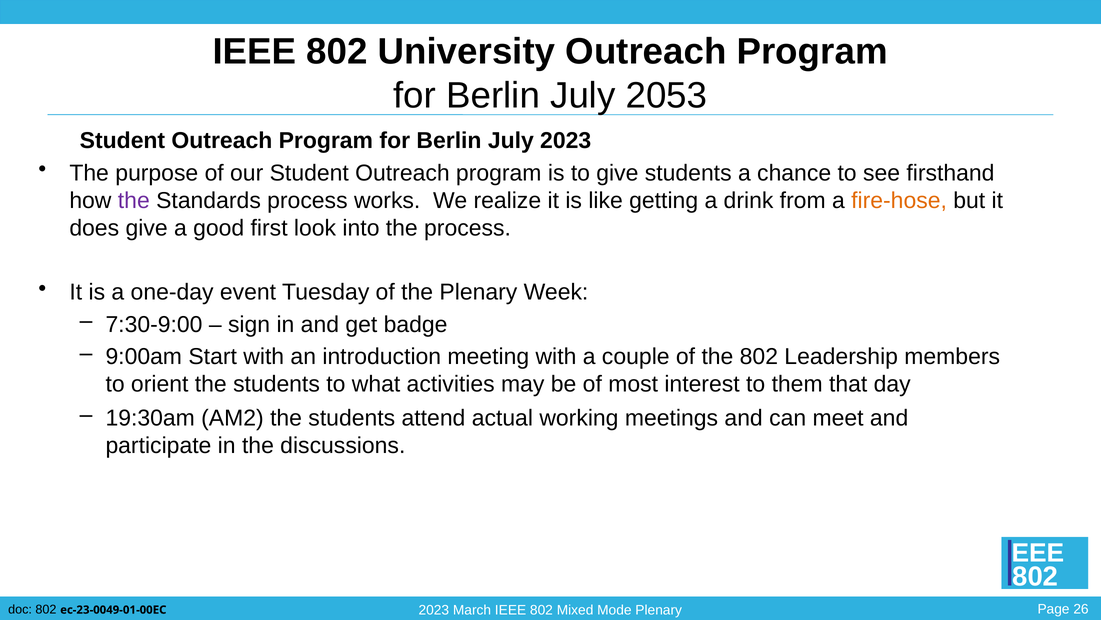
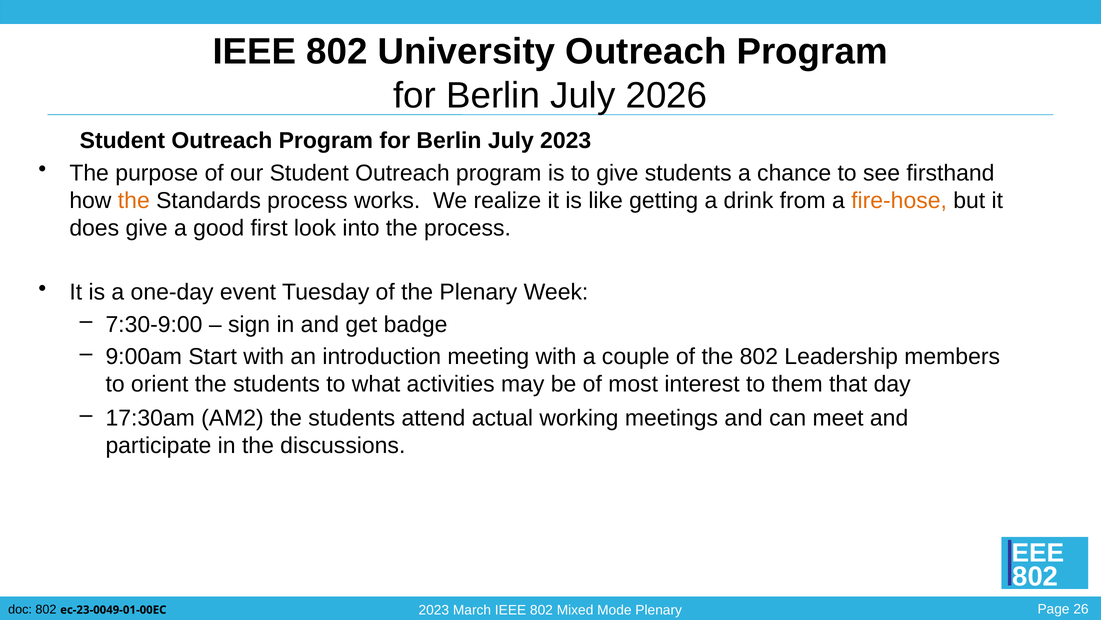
2053: 2053 -> 2026
the at (134, 200) colour: purple -> orange
19:30am: 19:30am -> 17:30am
